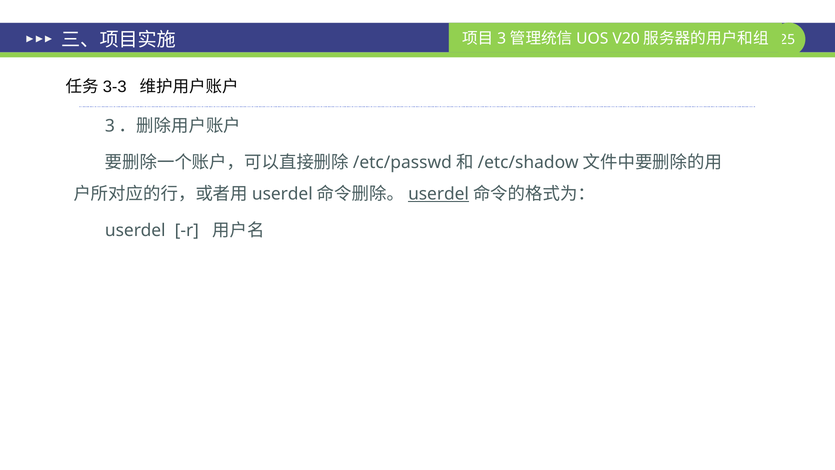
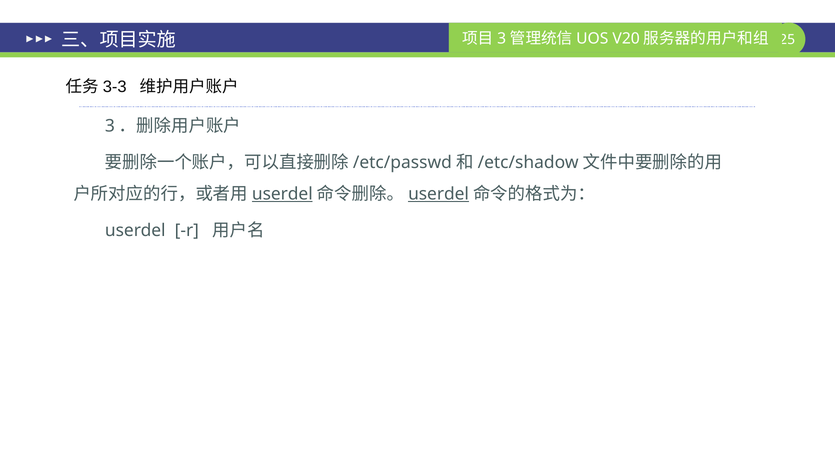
userdel at (282, 194) underline: none -> present
